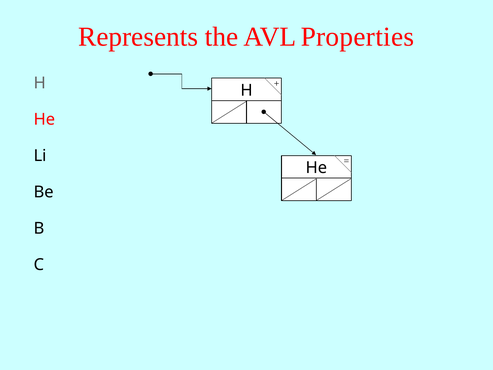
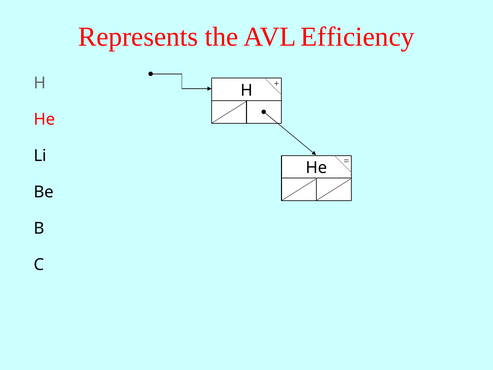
Properties: Properties -> Efficiency
